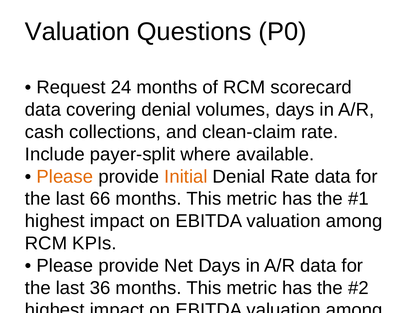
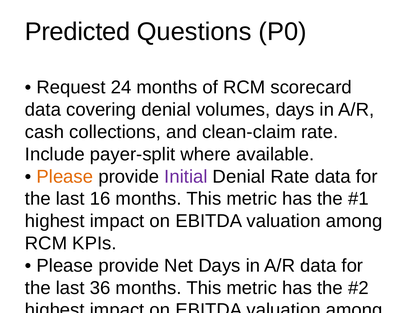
Valuation at (77, 32): Valuation -> Predicted
Initial colour: orange -> purple
66: 66 -> 16
